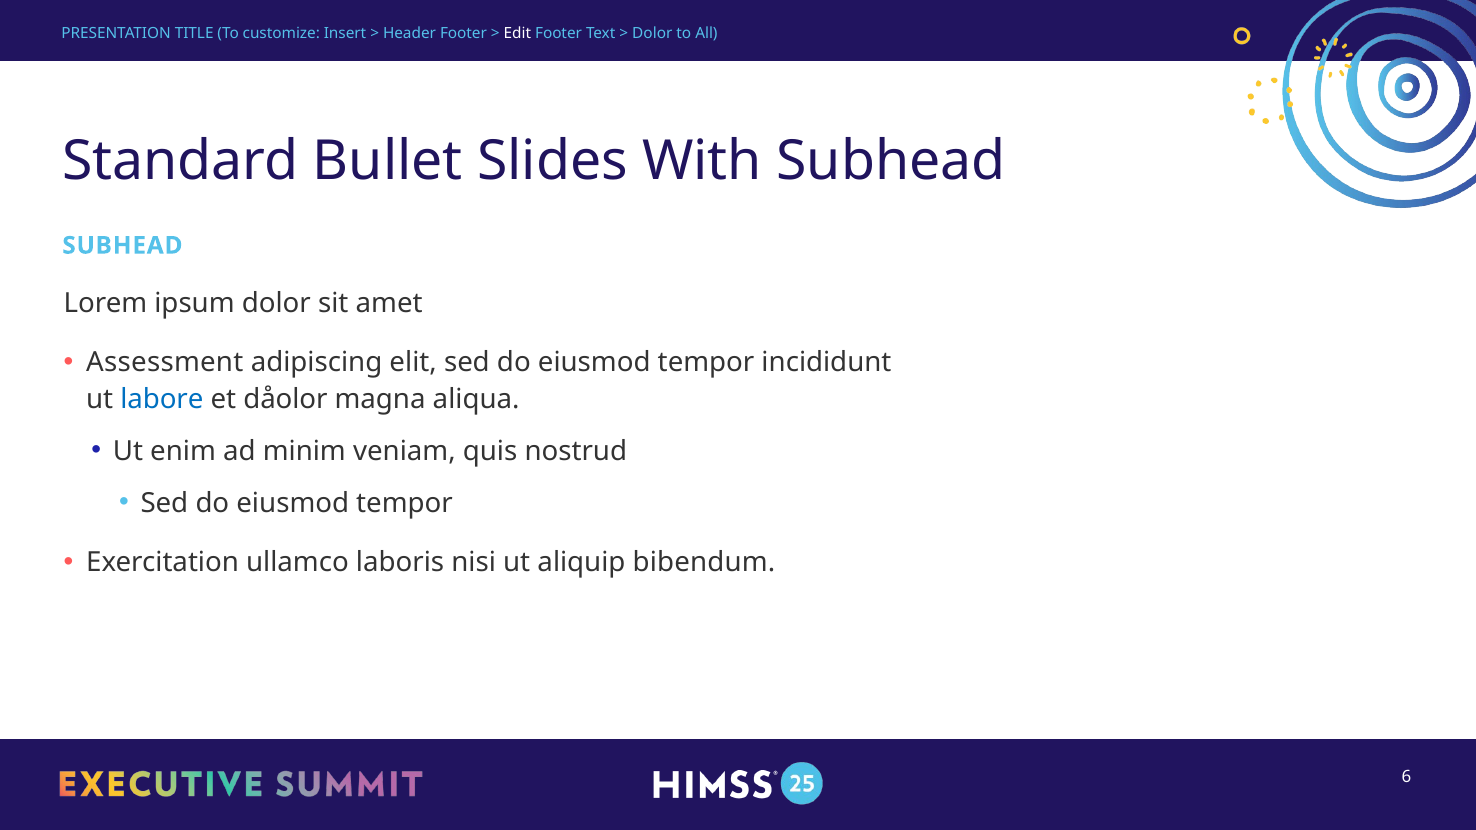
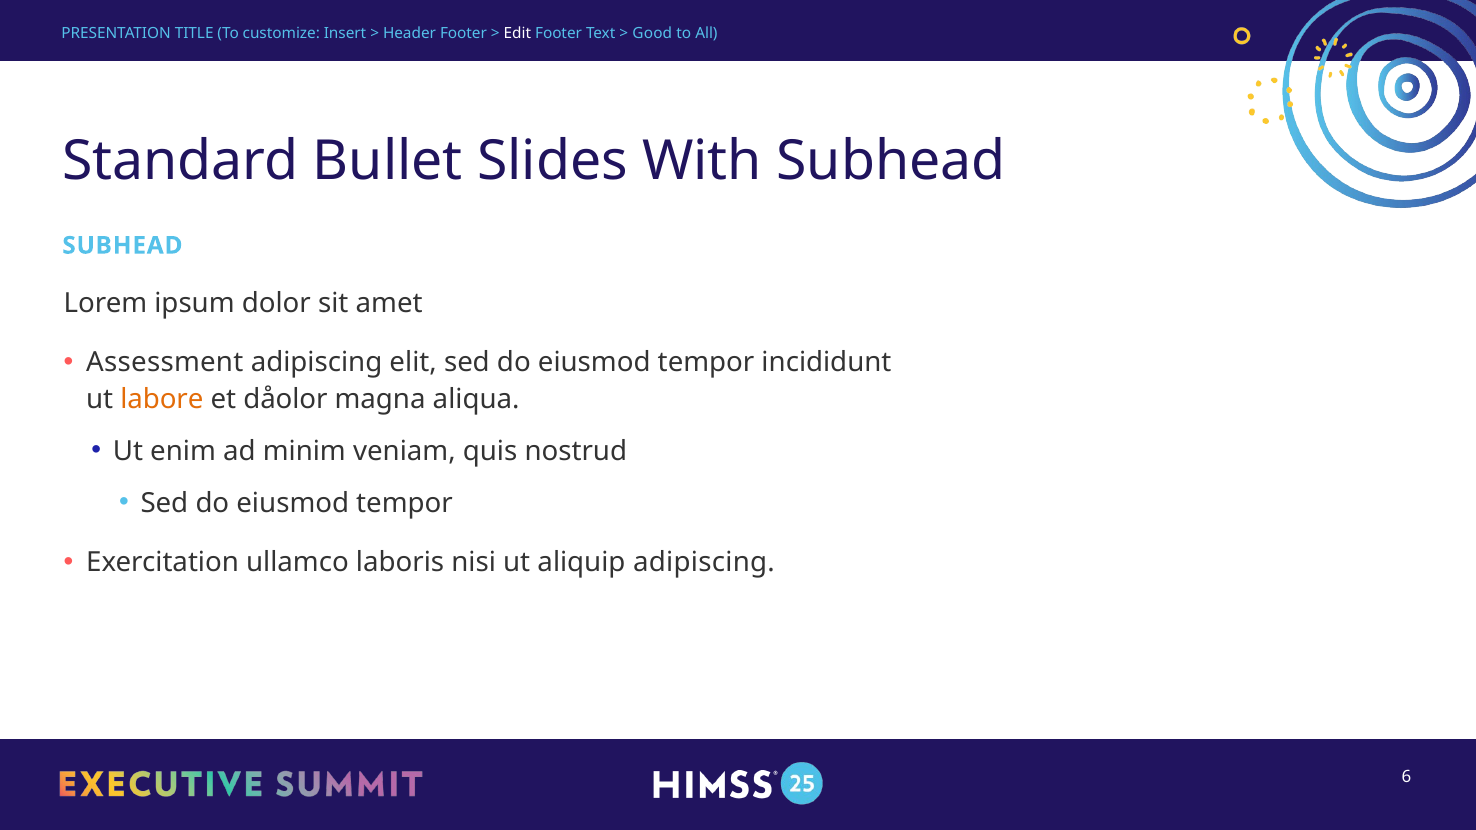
Dolor at (652, 33): Dolor -> Good
labore colour: blue -> orange
aliquip bibendum: bibendum -> adipiscing
